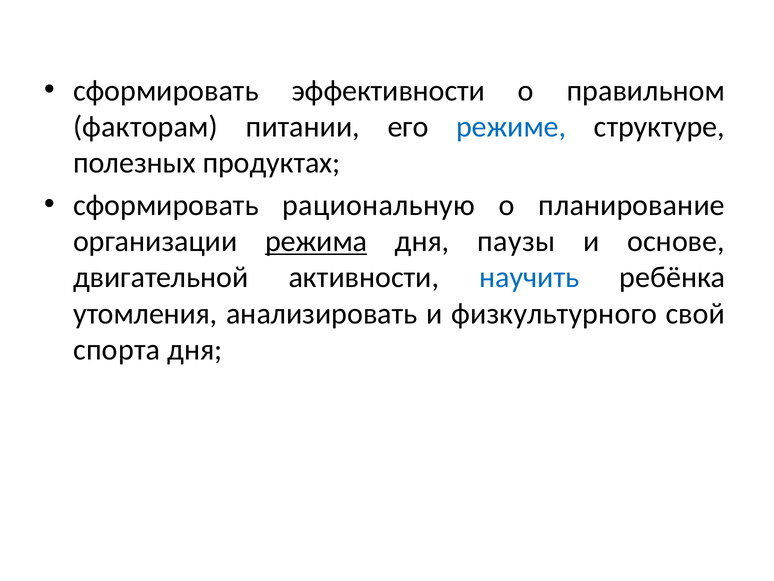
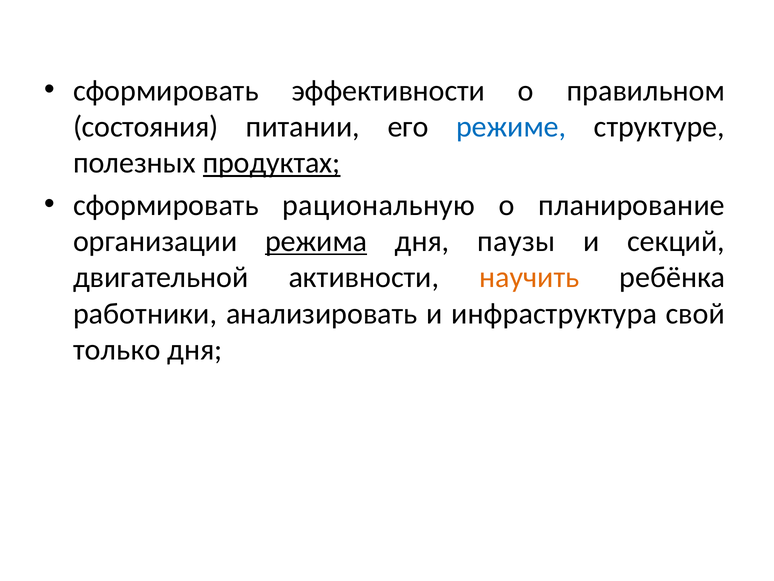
факторам: факторам -> состояния
продуктах underline: none -> present
основе: основе -> секций
научить colour: blue -> orange
утомления: утомления -> работники
физкультурного: физкультурного -> инфраструктура
спорта: спорта -> только
